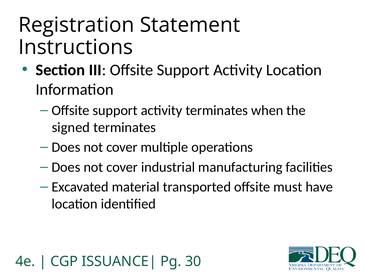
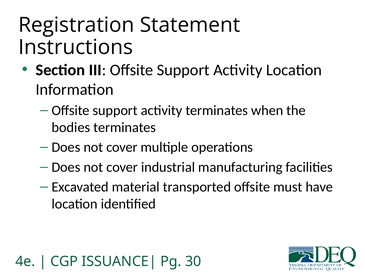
signed: signed -> bodies
